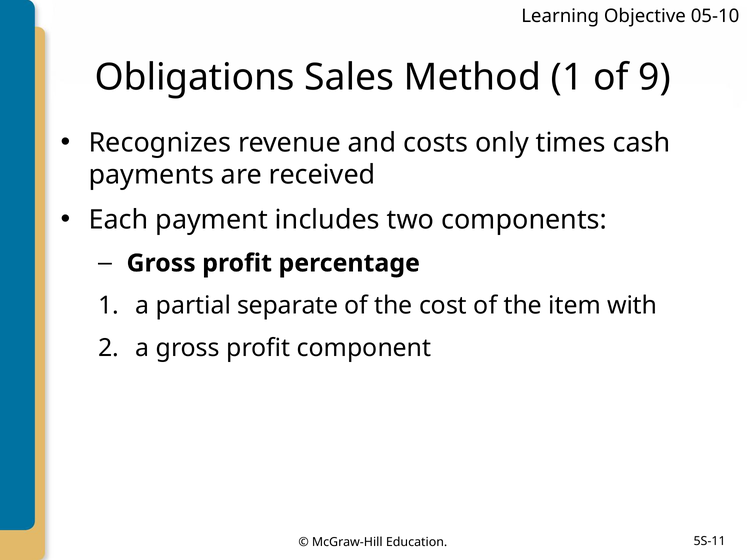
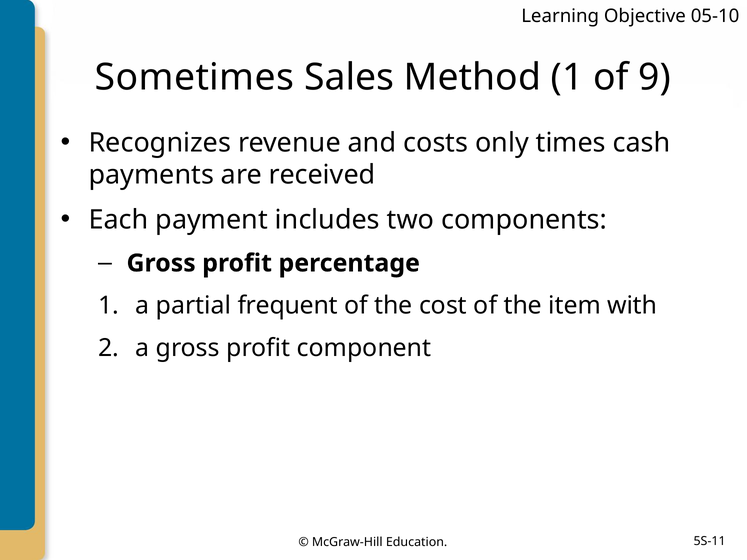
Obligations: Obligations -> Sometimes
separate: separate -> frequent
